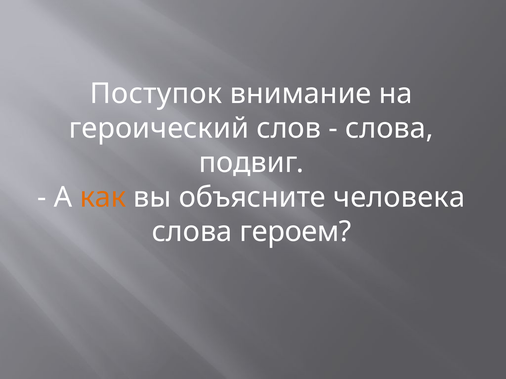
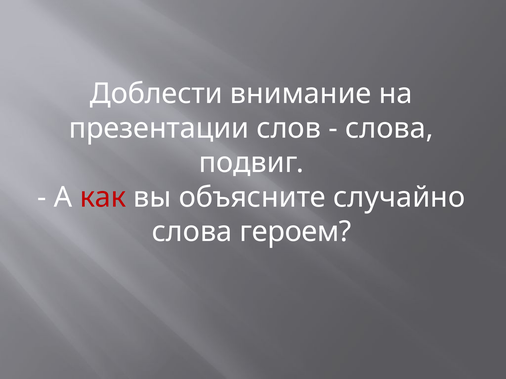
Поступок: Поступок -> Доблести
героический: героический -> презентации
как colour: orange -> red
человека: человека -> случайно
